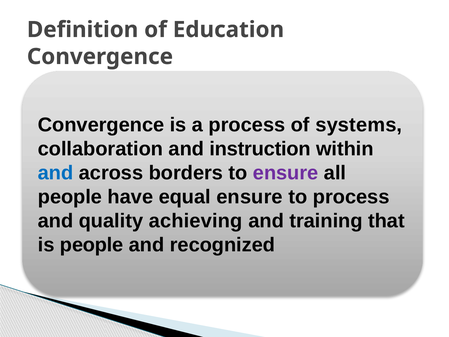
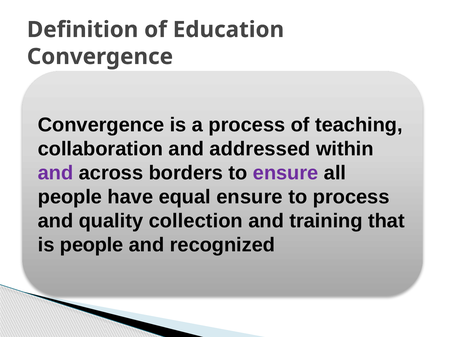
systems: systems -> teaching
instruction: instruction -> addressed
and at (56, 173) colour: blue -> purple
achieving: achieving -> collection
